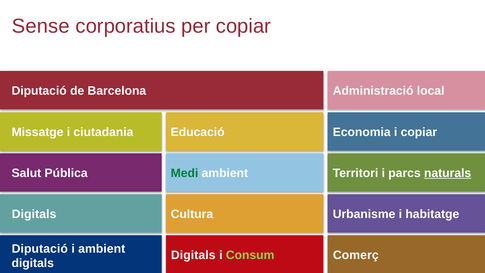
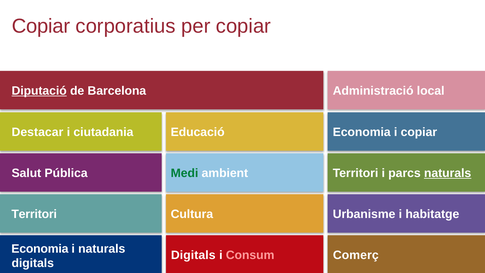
Sense at (41, 26): Sense -> Copiar
Diputació at (39, 91) underline: none -> present
Missatge: Missatge -> Destacar
Digitals at (34, 214): Digitals -> Territori
Diputació at (40, 249): Diputació -> Economia
i ambient: ambient -> naturals
Consum colour: light green -> pink
